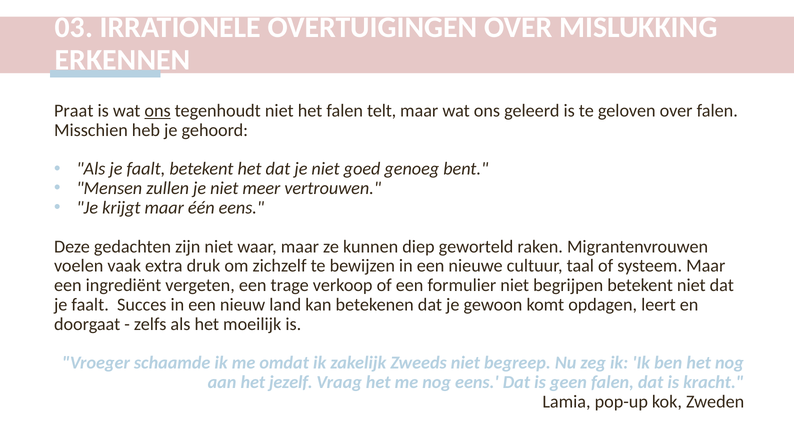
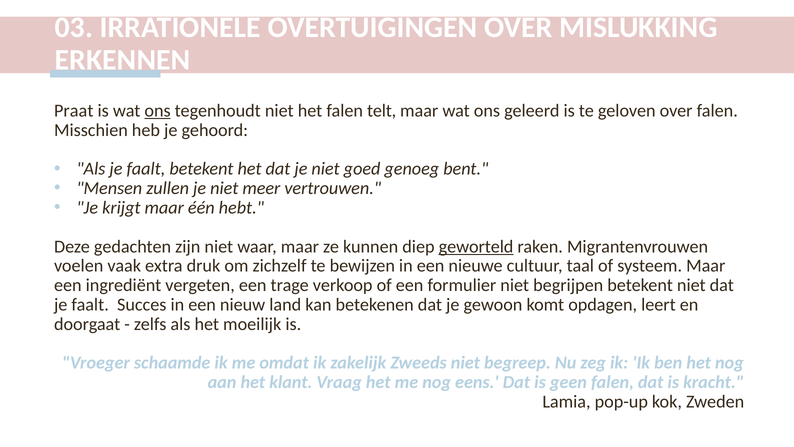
één eens: eens -> hebt
geworteld underline: none -> present
jezelf: jezelf -> klant
